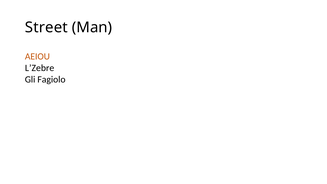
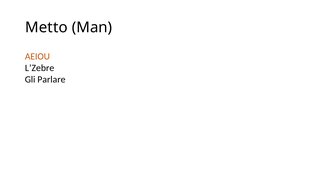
Street: Street -> Metto
Fagiolo: Fagiolo -> Parlare
